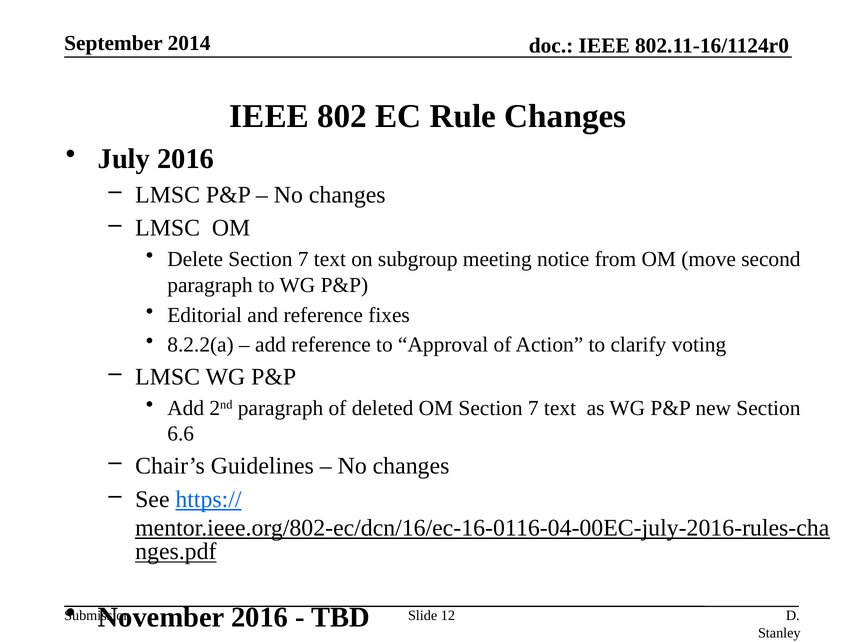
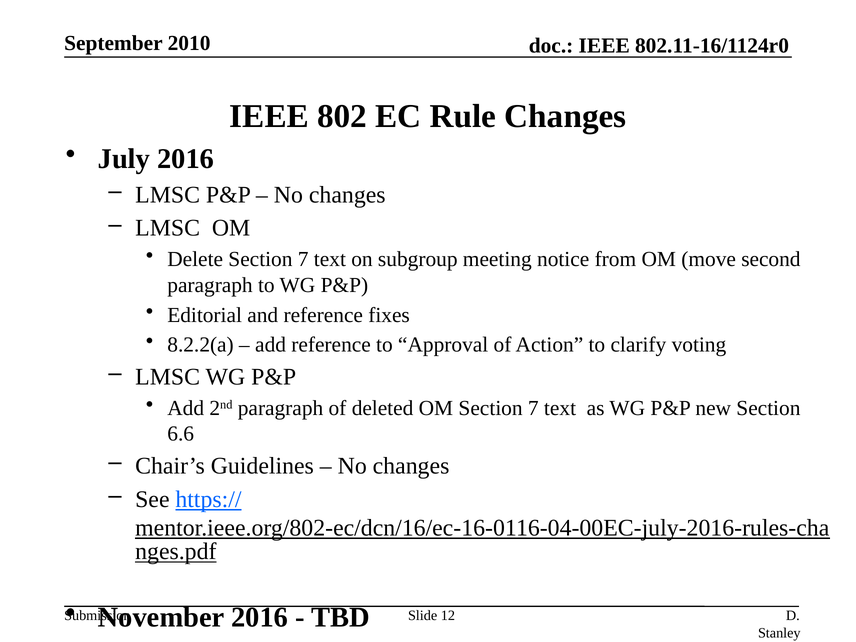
2014: 2014 -> 2010
